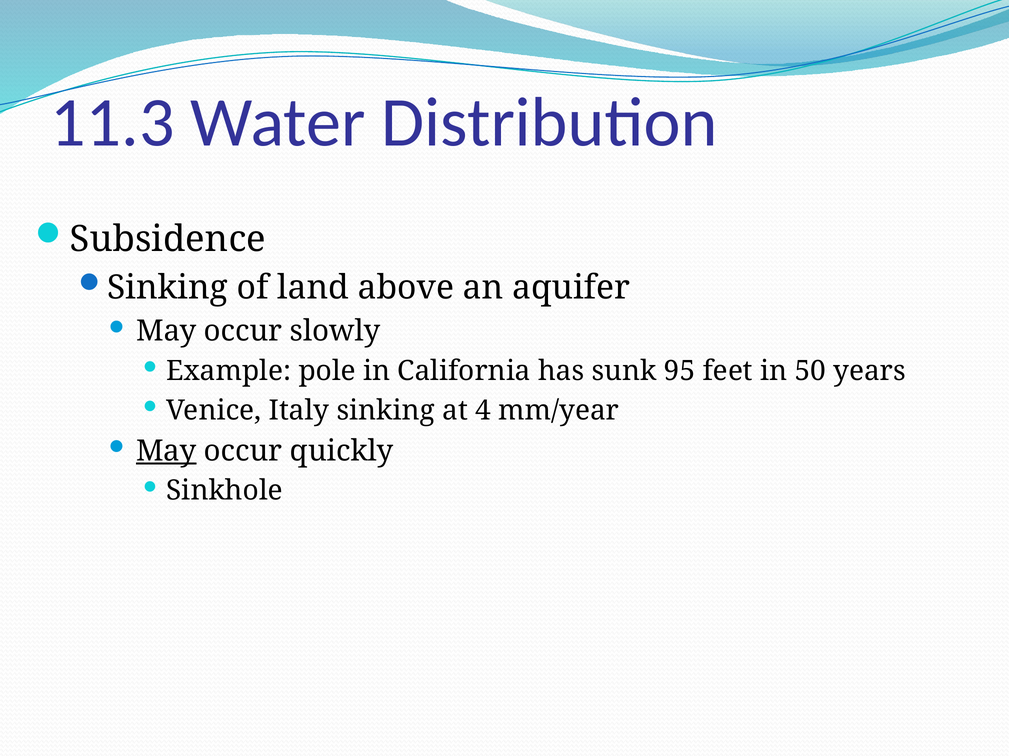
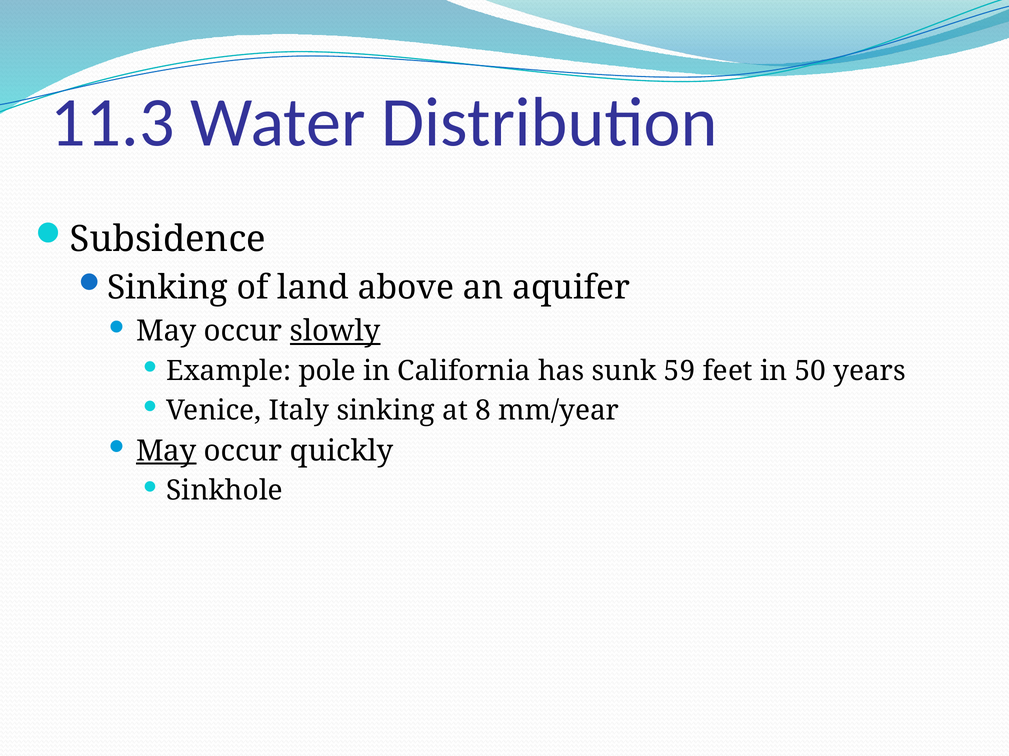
slowly underline: none -> present
95: 95 -> 59
4: 4 -> 8
